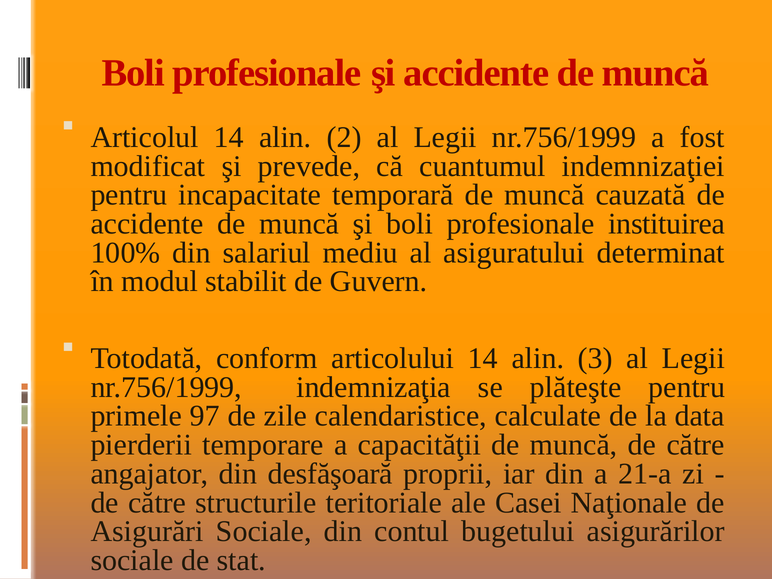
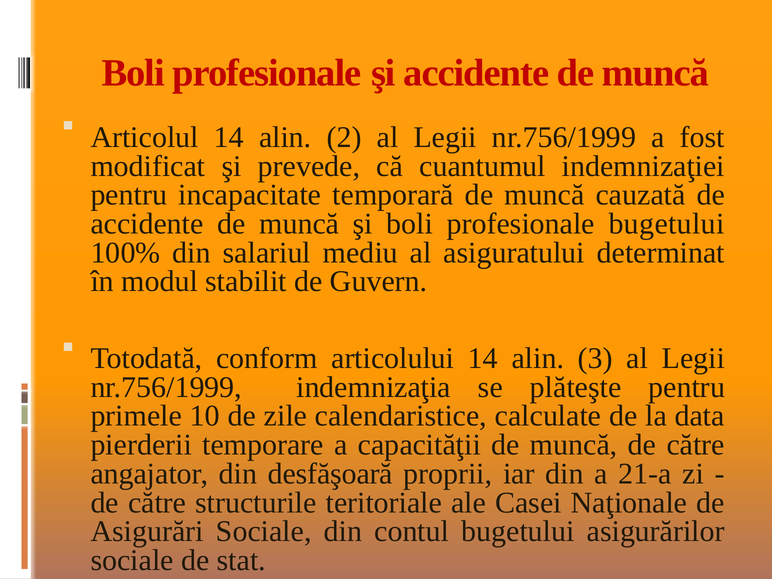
profesionale instituirea: instituirea -> bugetului
97: 97 -> 10
